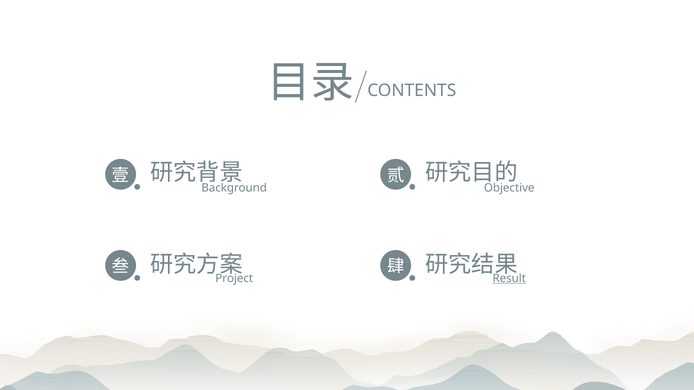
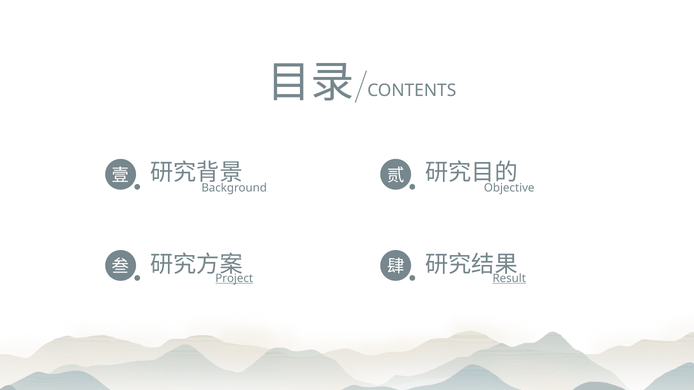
Project underline: none -> present
